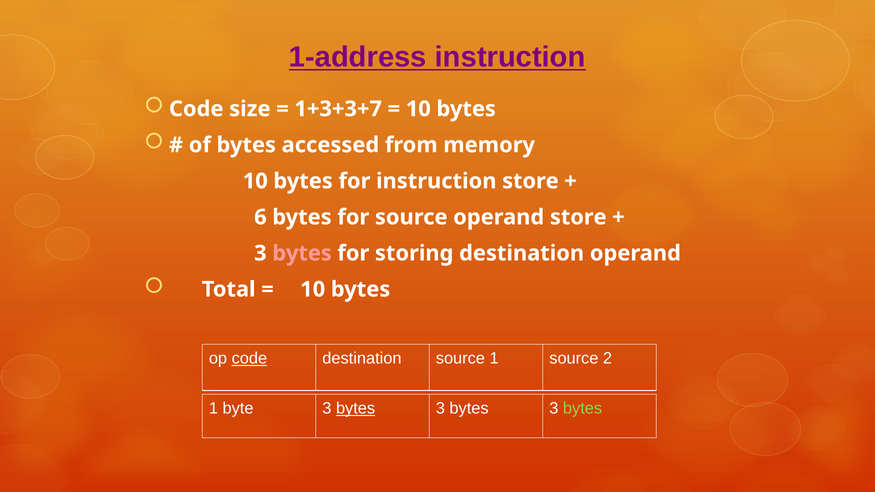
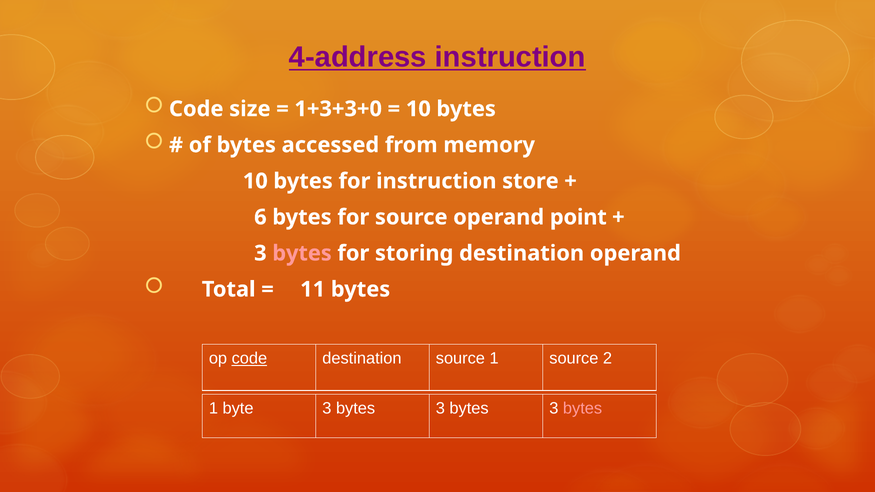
1-address: 1-address -> 4-address
1+3+3+7: 1+3+3+7 -> 1+3+3+0
operand store: store -> point
10 at (313, 289): 10 -> 11
bytes at (356, 409) underline: present -> none
bytes at (583, 409) colour: light green -> pink
